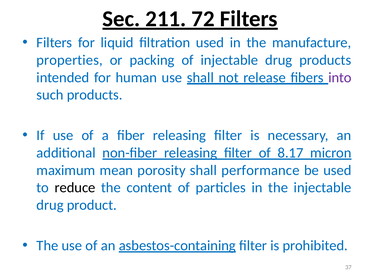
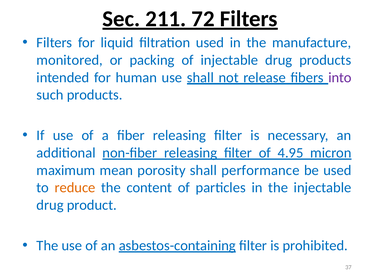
properties: properties -> monitored
8.17: 8.17 -> 4.95
reduce colour: black -> orange
